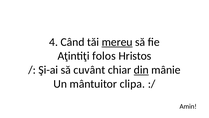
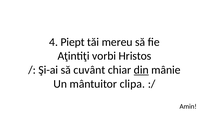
Când: Când -> Piept
mereu underline: present -> none
folos: folos -> vorbi
